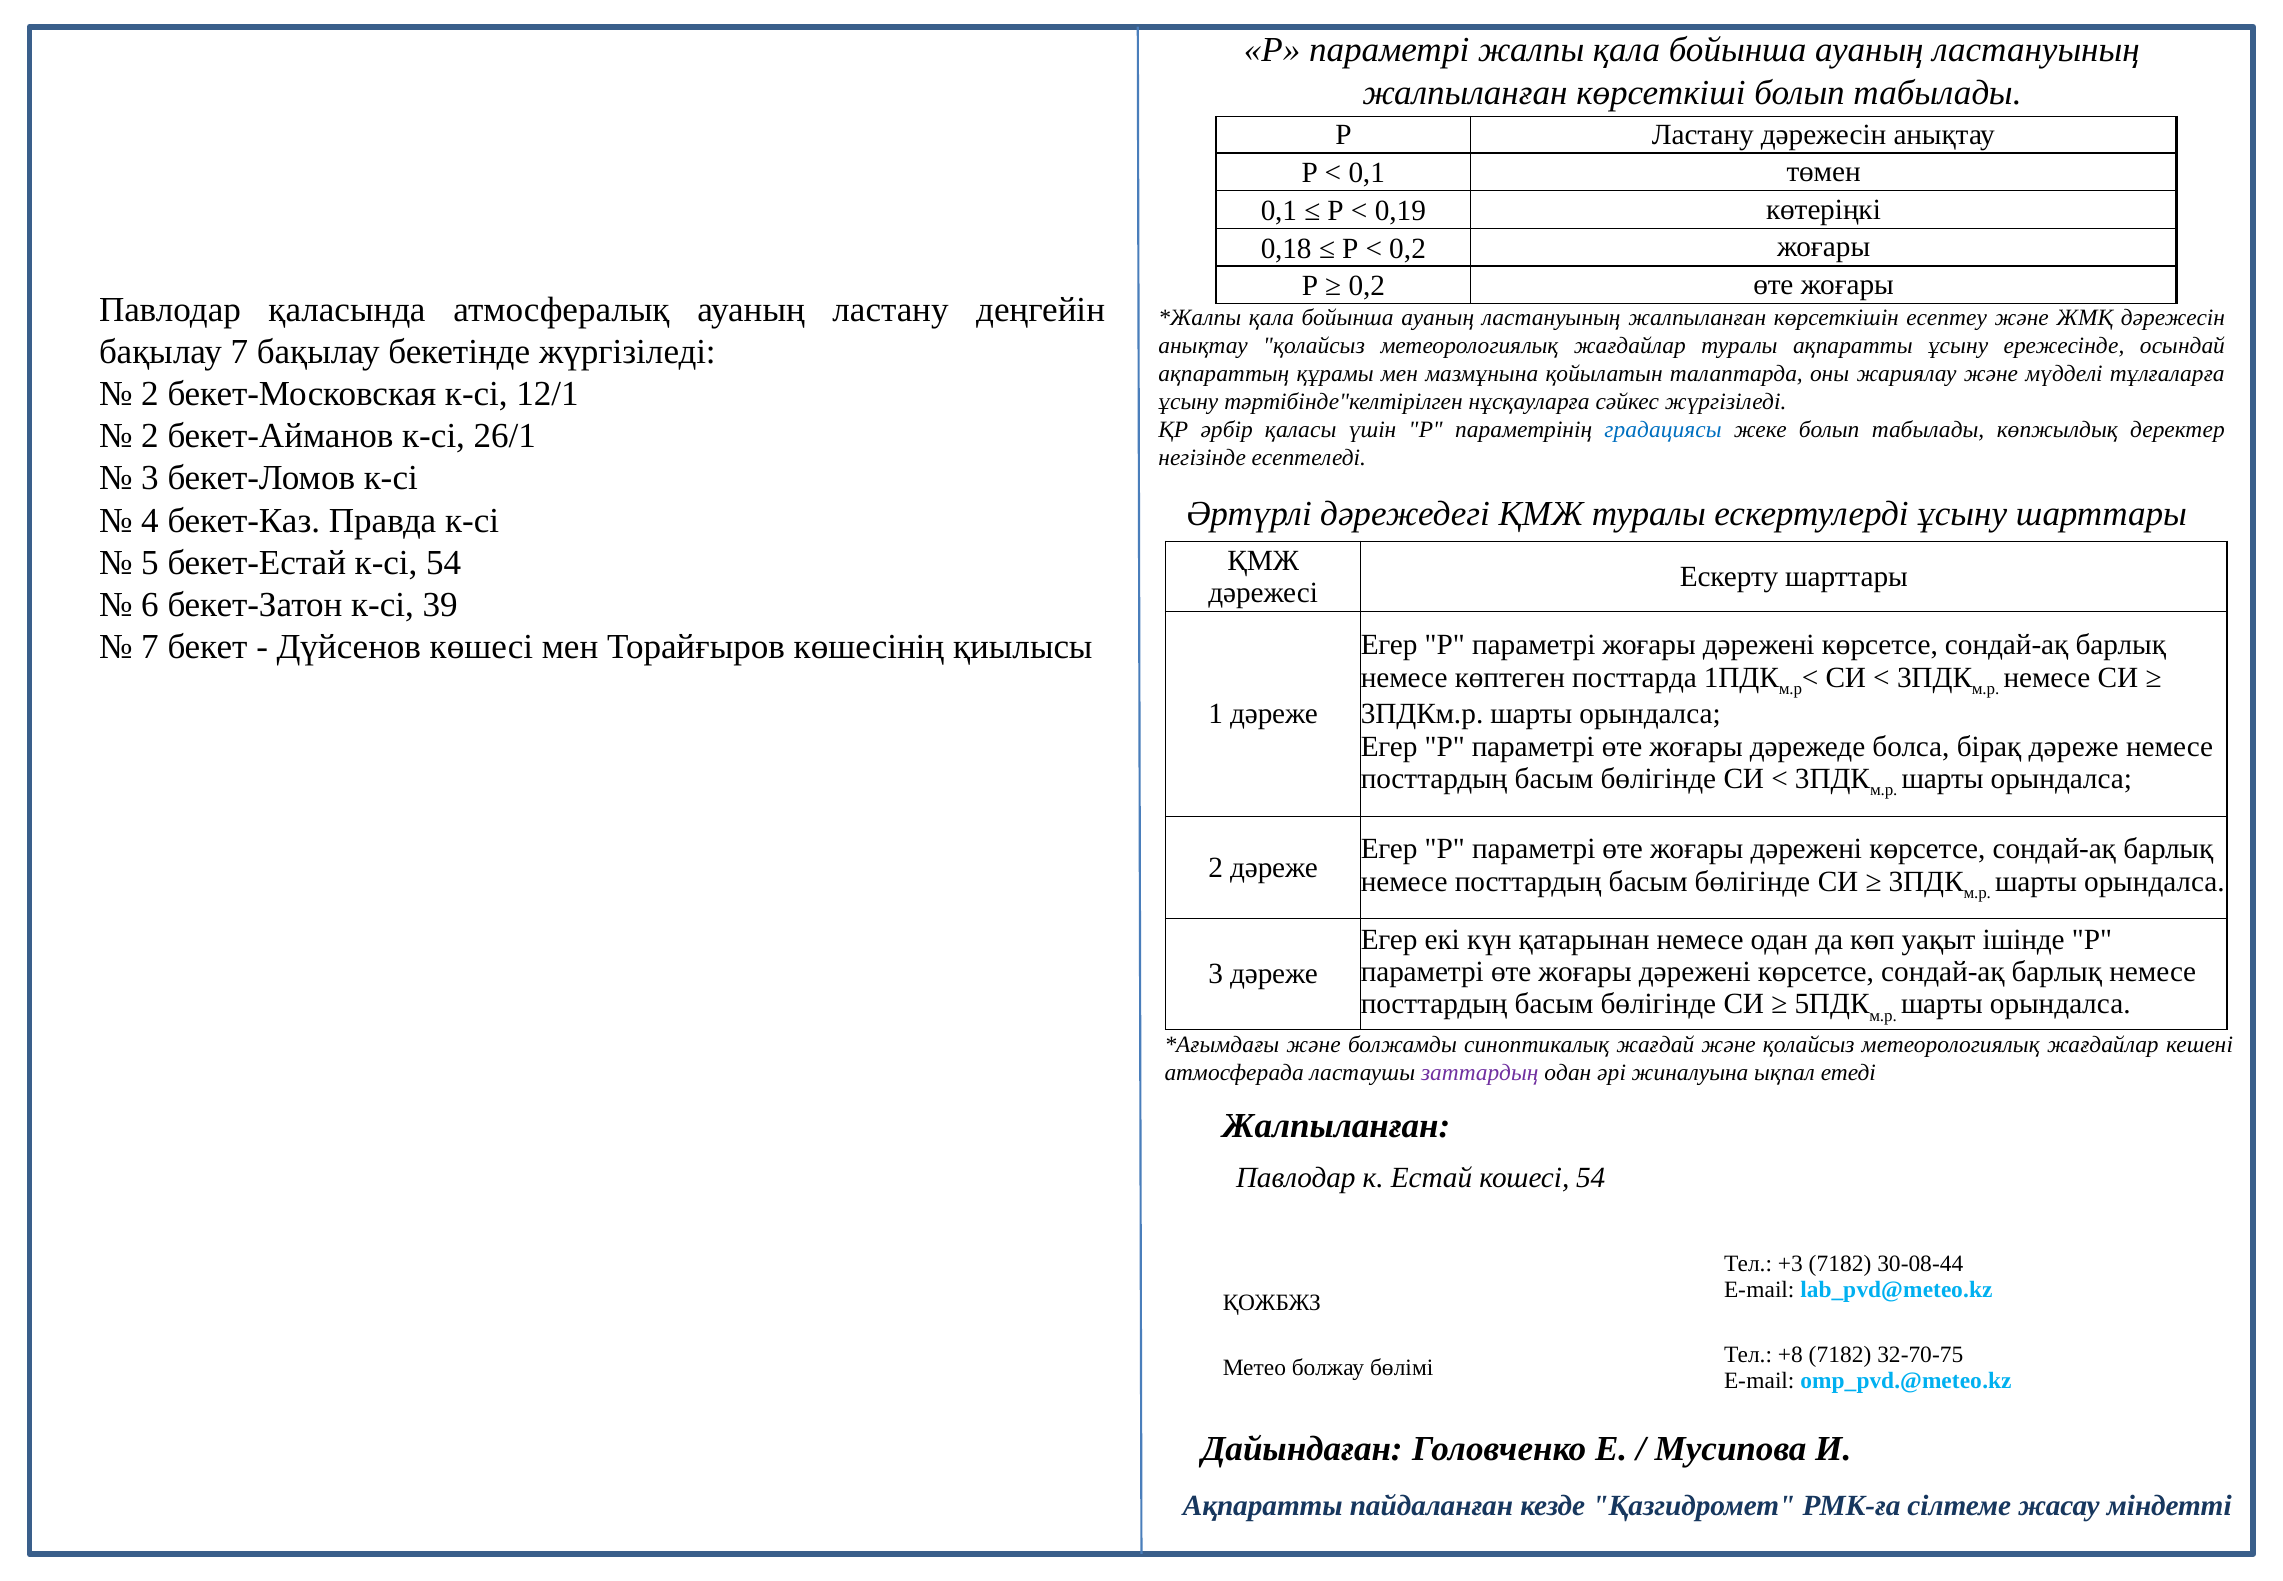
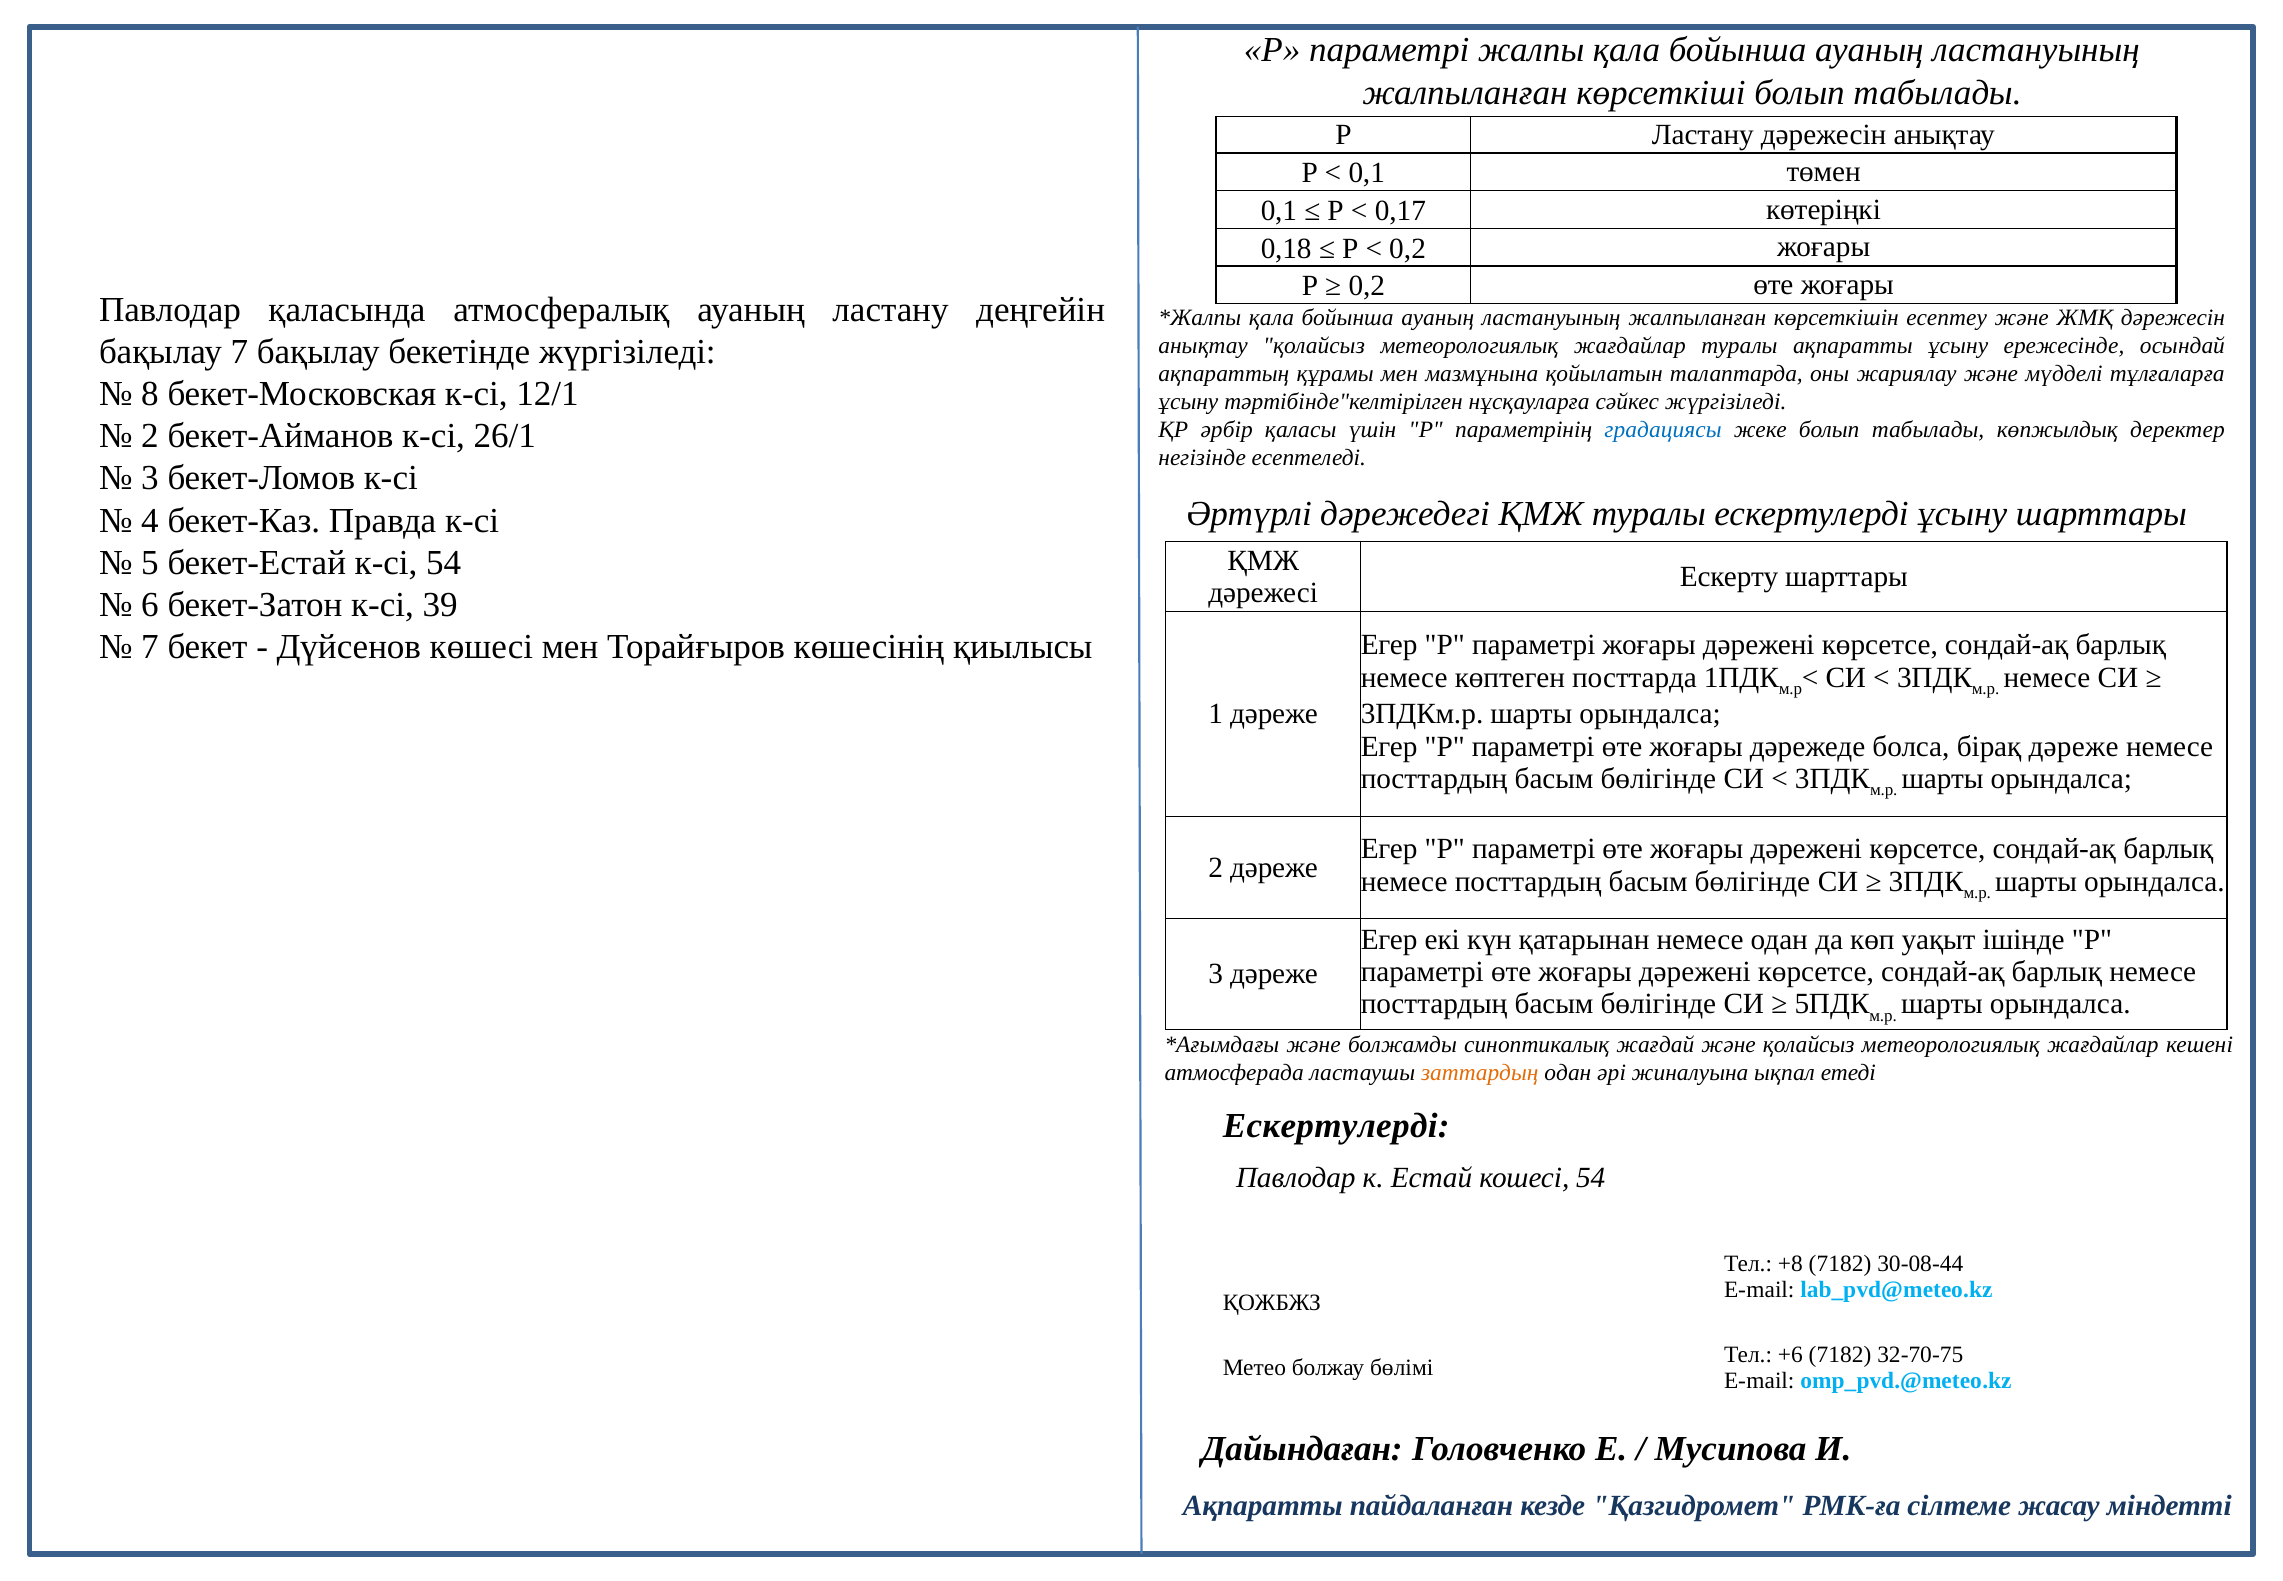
0,19: 0,19 -> 0,17
2 at (150, 394): 2 -> 8
заттардың colour: purple -> orange
Жалпыланған at (1336, 1126): Жалпыланған -> Ескертулерді
+3: +3 -> +8
+8: +8 -> +6
